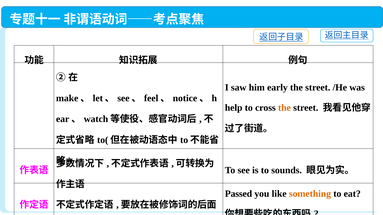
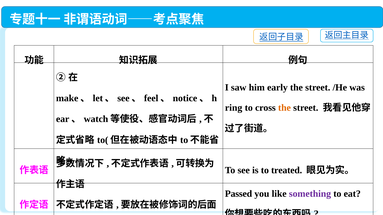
help: help -> ring
sounds: sounds -> treated
something colour: orange -> purple
